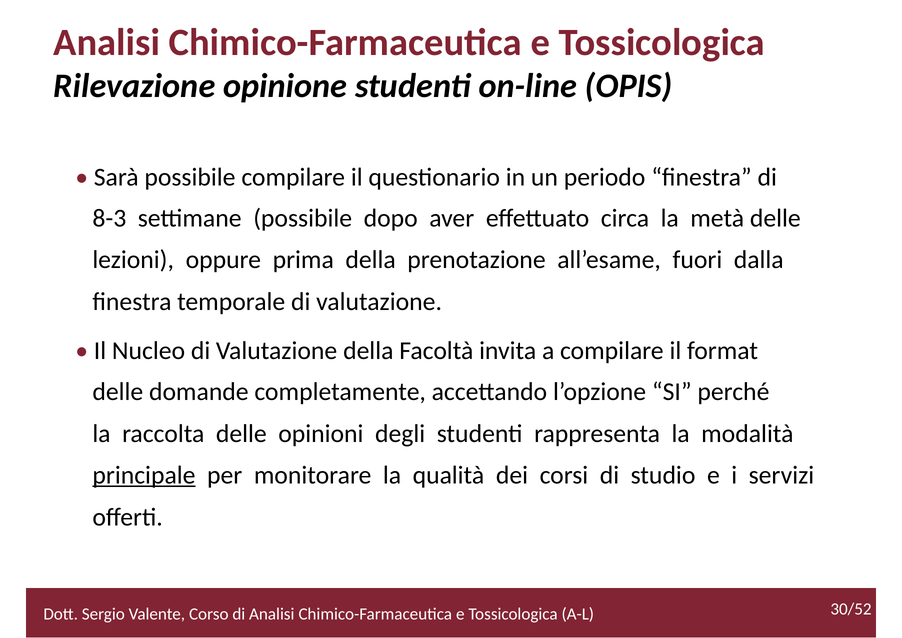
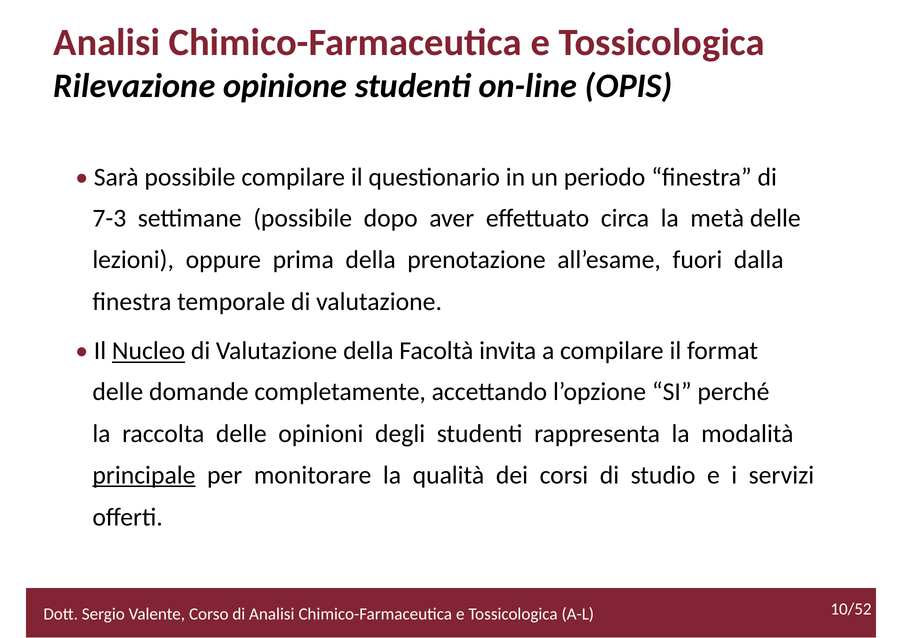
8-3: 8-3 -> 7-3
Nucleo underline: none -> present
30/52: 30/52 -> 10/52
